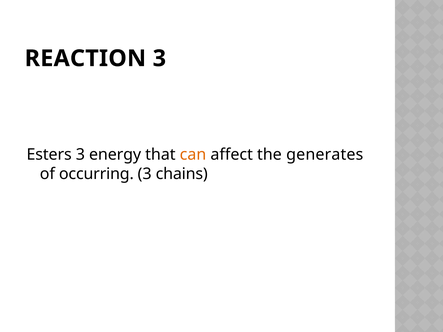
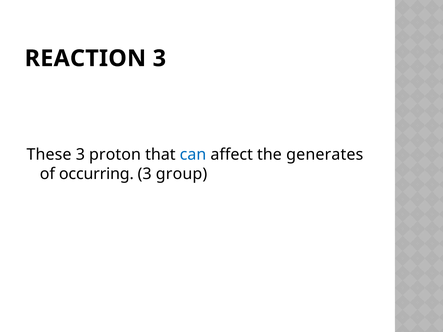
Esters: Esters -> These
energy: energy -> proton
can colour: orange -> blue
chains: chains -> group
